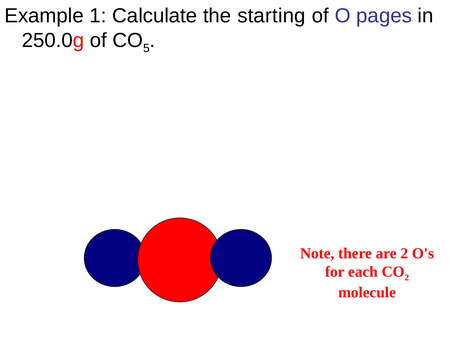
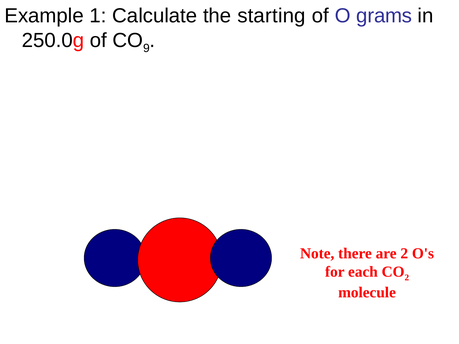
pages: pages -> grams
5: 5 -> 9
